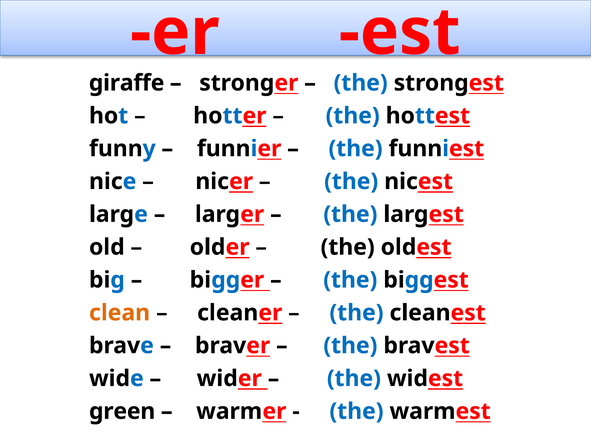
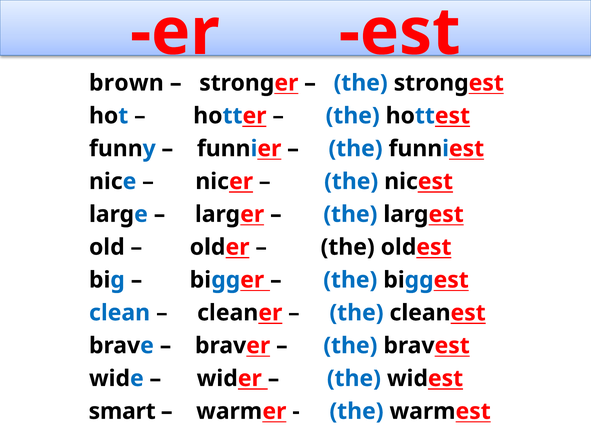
giraffe: giraffe -> brown
clean colour: orange -> blue
green: green -> smart
